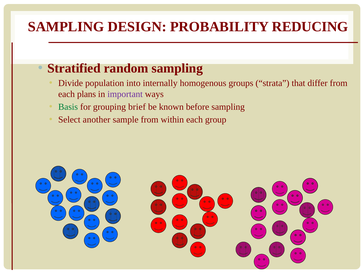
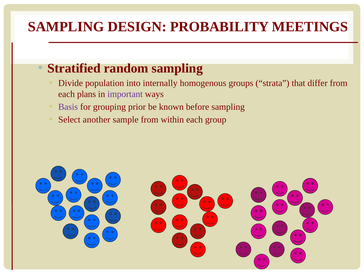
REDUCING: REDUCING -> MEETINGS
Basis colour: green -> purple
brief: brief -> prior
